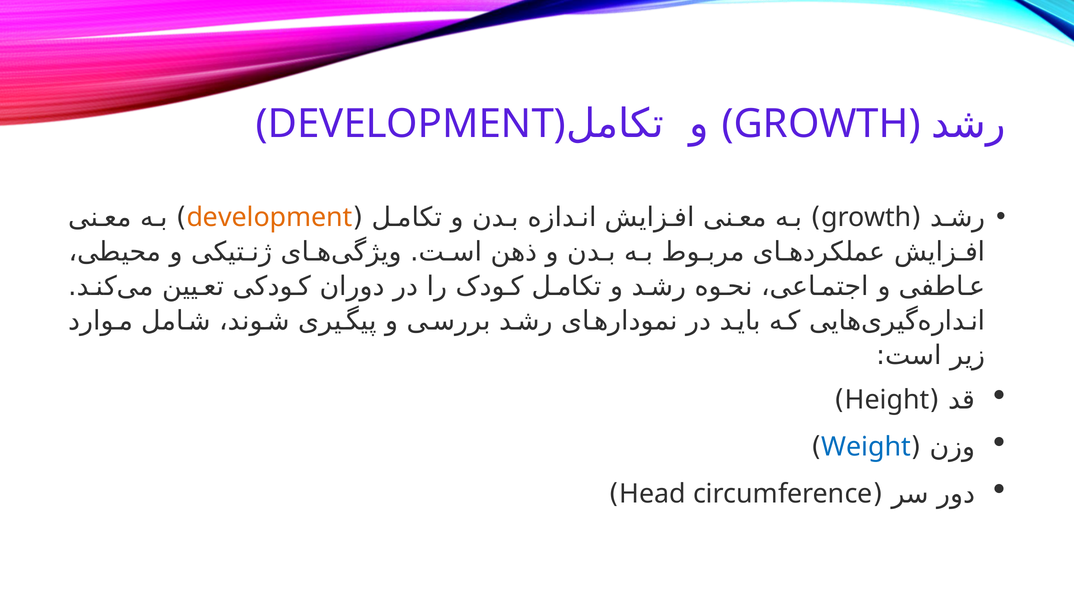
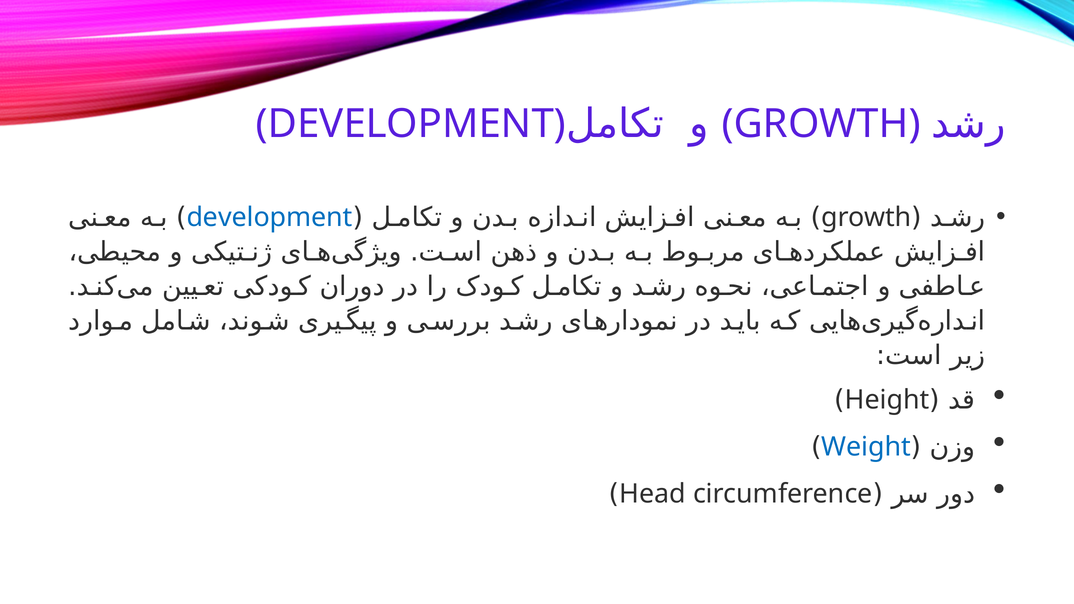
development at (270, 218) colour: orange -> blue
